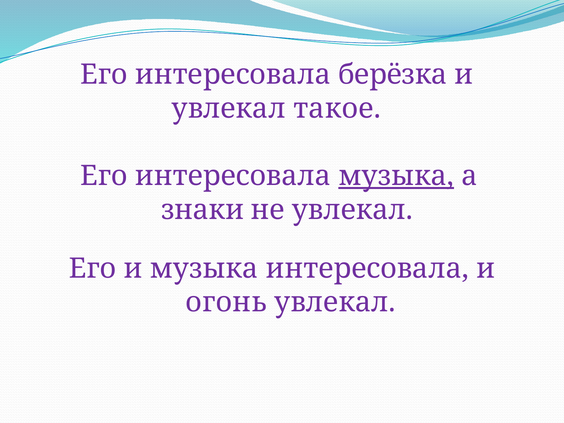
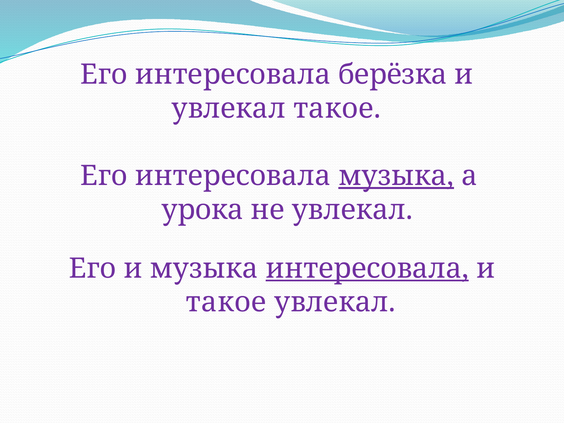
знаки: знаки -> урока
интересовала at (367, 268) underline: none -> present
огонь at (226, 302): огонь -> такое
